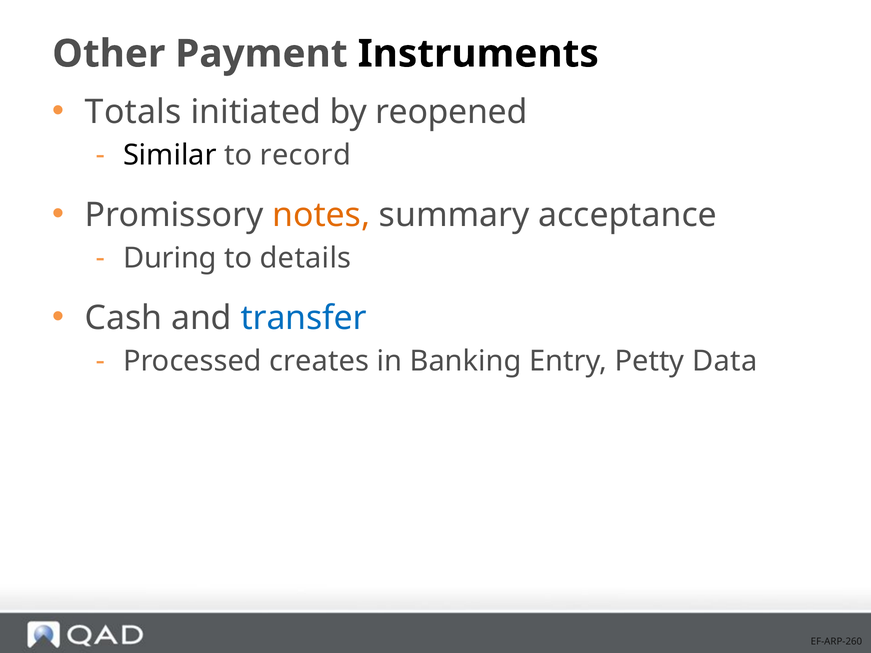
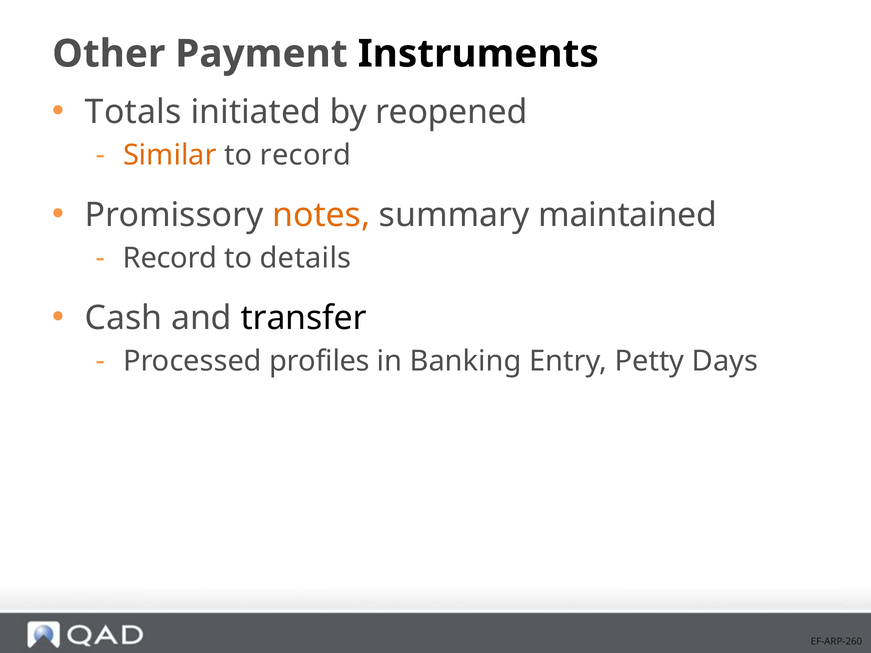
Similar colour: black -> orange
acceptance: acceptance -> maintained
During at (170, 258): During -> Record
transfer colour: blue -> black
creates: creates -> profiles
Data: Data -> Days
